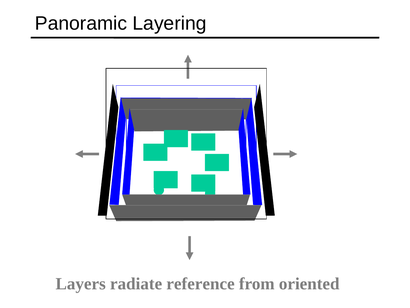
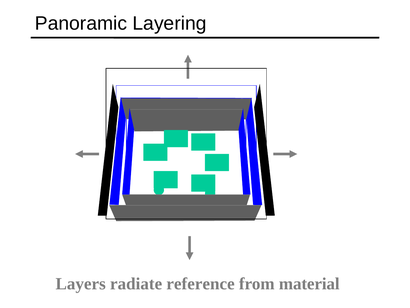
oriented: oriented -> material
